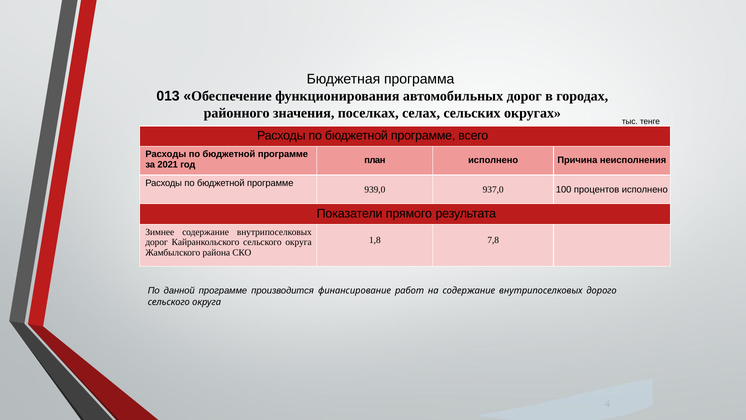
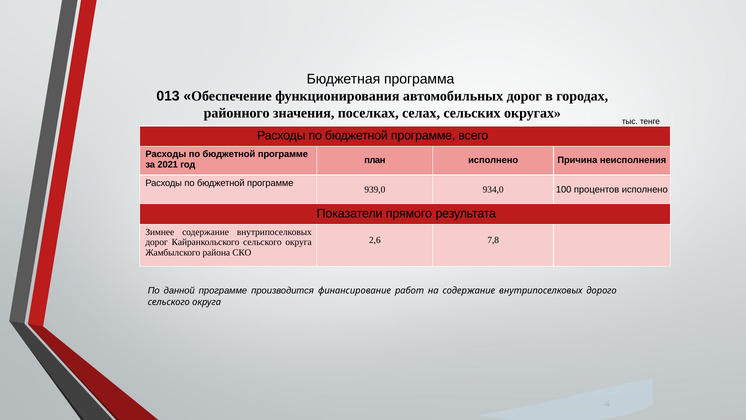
937,0: 937,0 -> 934,0
1,8: 1,8 -> 2,6
